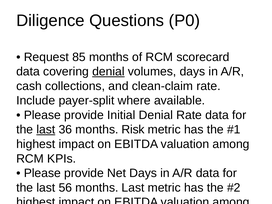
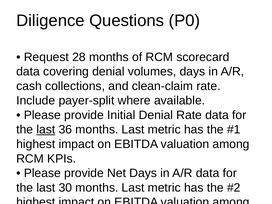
85: 85 -> 28
denial at (108, 72) underline: present -> none
36 months Risk: Risk -> Last
56: 56 -> 30
